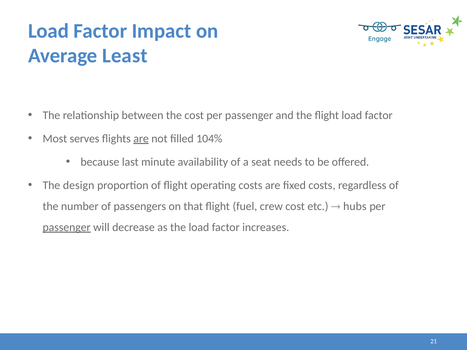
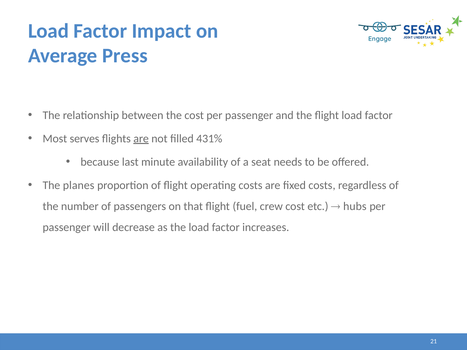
Least: Least -> Press
104%: 104% -> 431%
design: design -> planes
passenger at (67, 227) underline: present -> none
